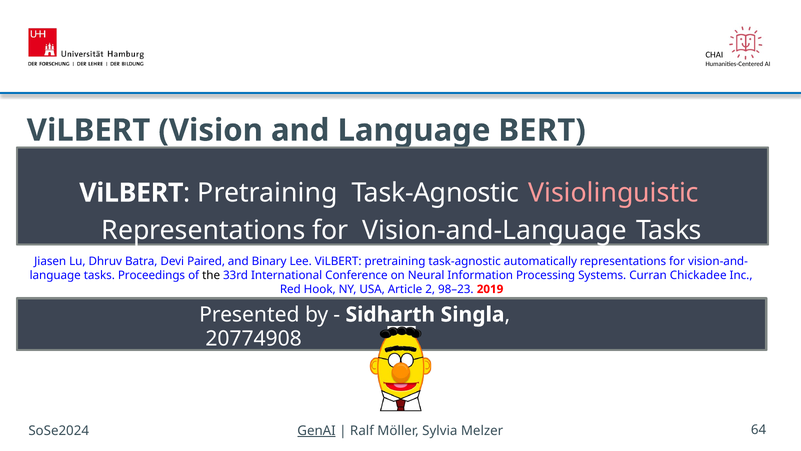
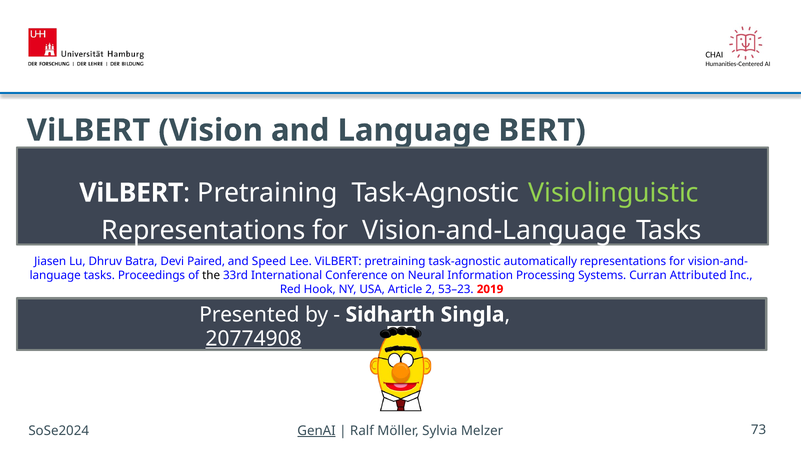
Visiolinguistic colour: pink -> light green
Binary: Binary -> Speed
Chickadee: Chickadee -> Attributed
98–23: 98–23 -> 53–23
20774908 underline: none -> present
64: 64 -> 73
